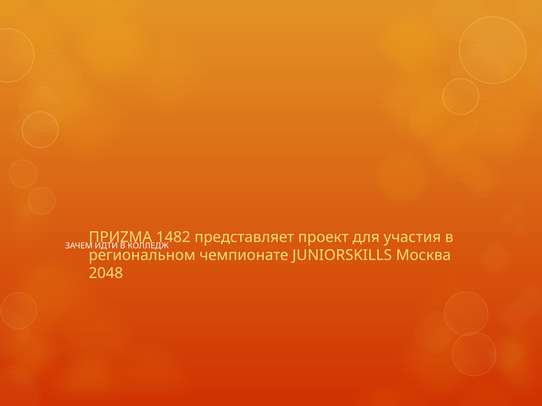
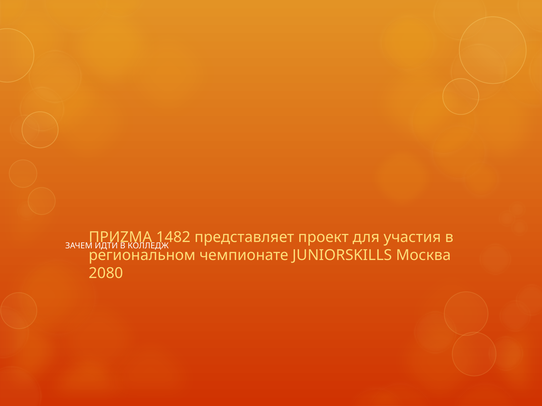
2048: 2048 -> 2080
